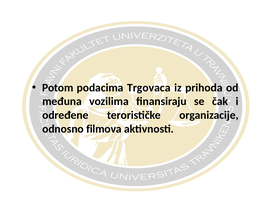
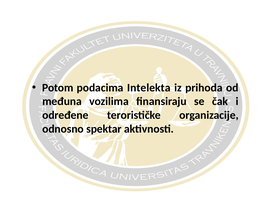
Trgovaca: Trgovaca -> Intelekta
filmova: filmova -> spektar
